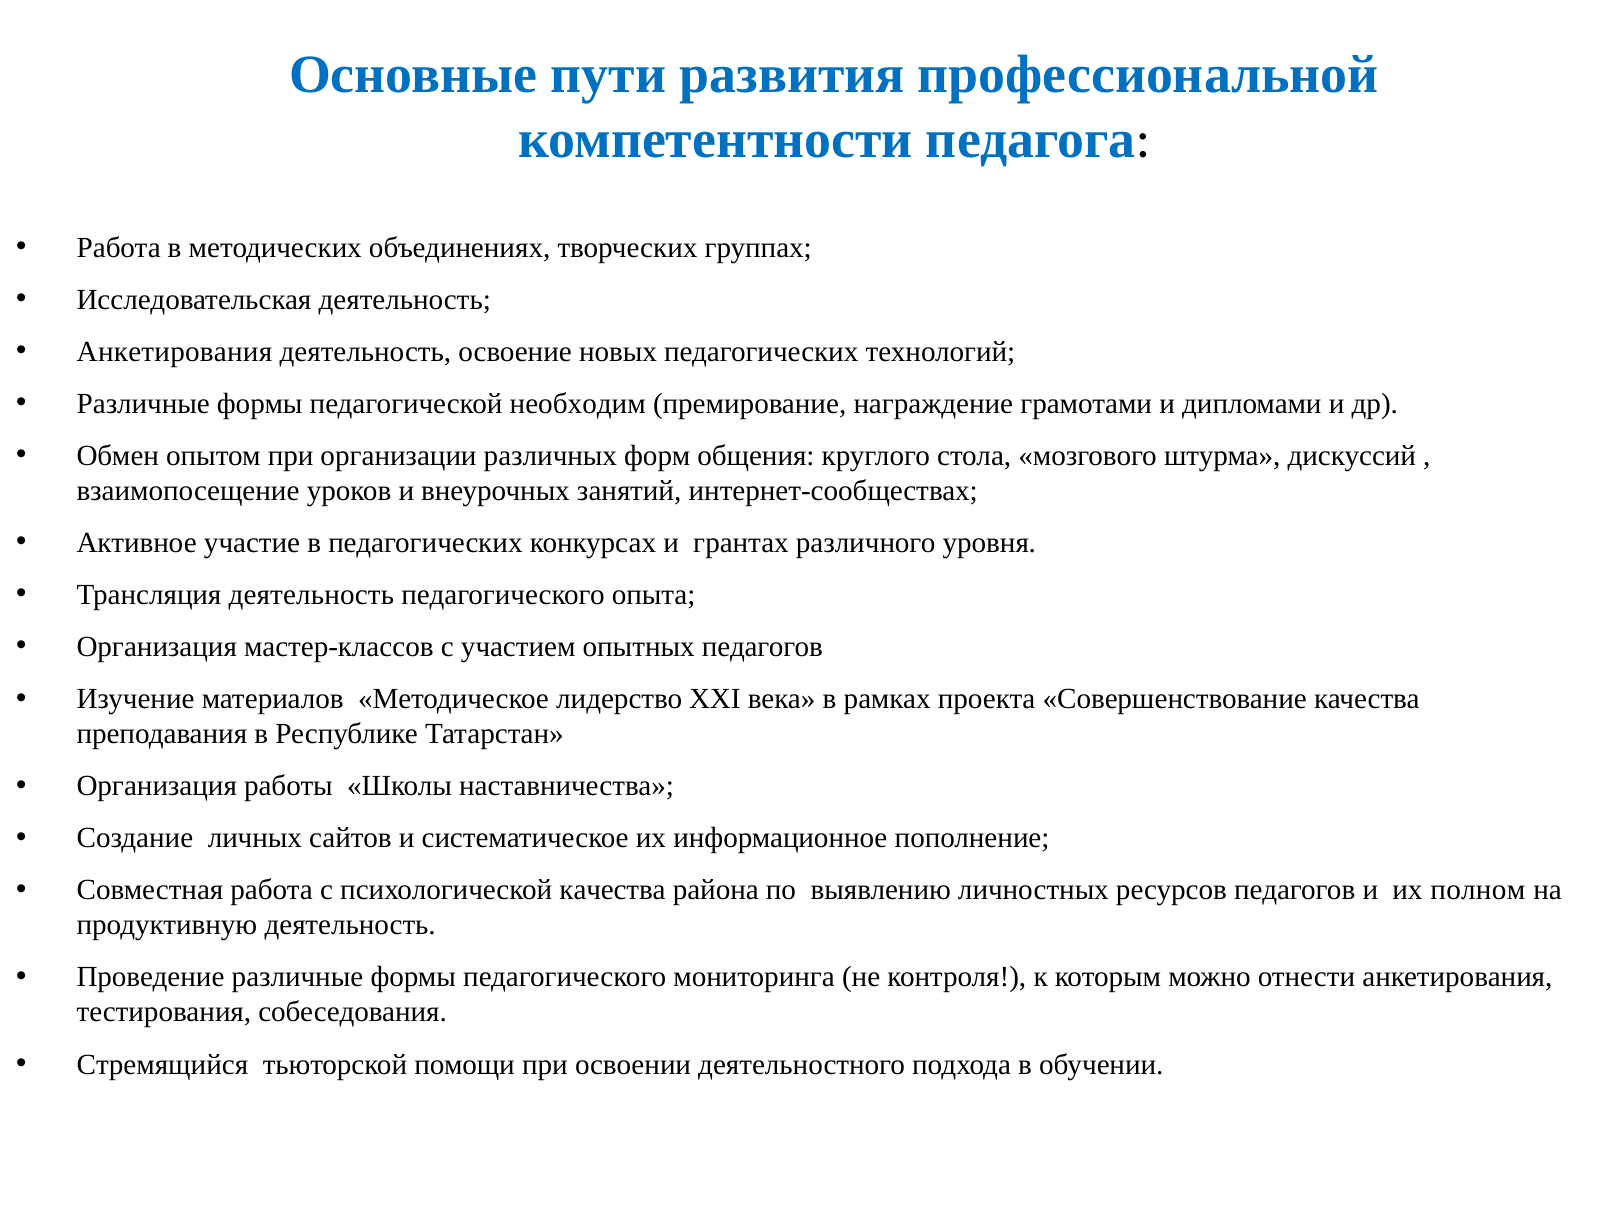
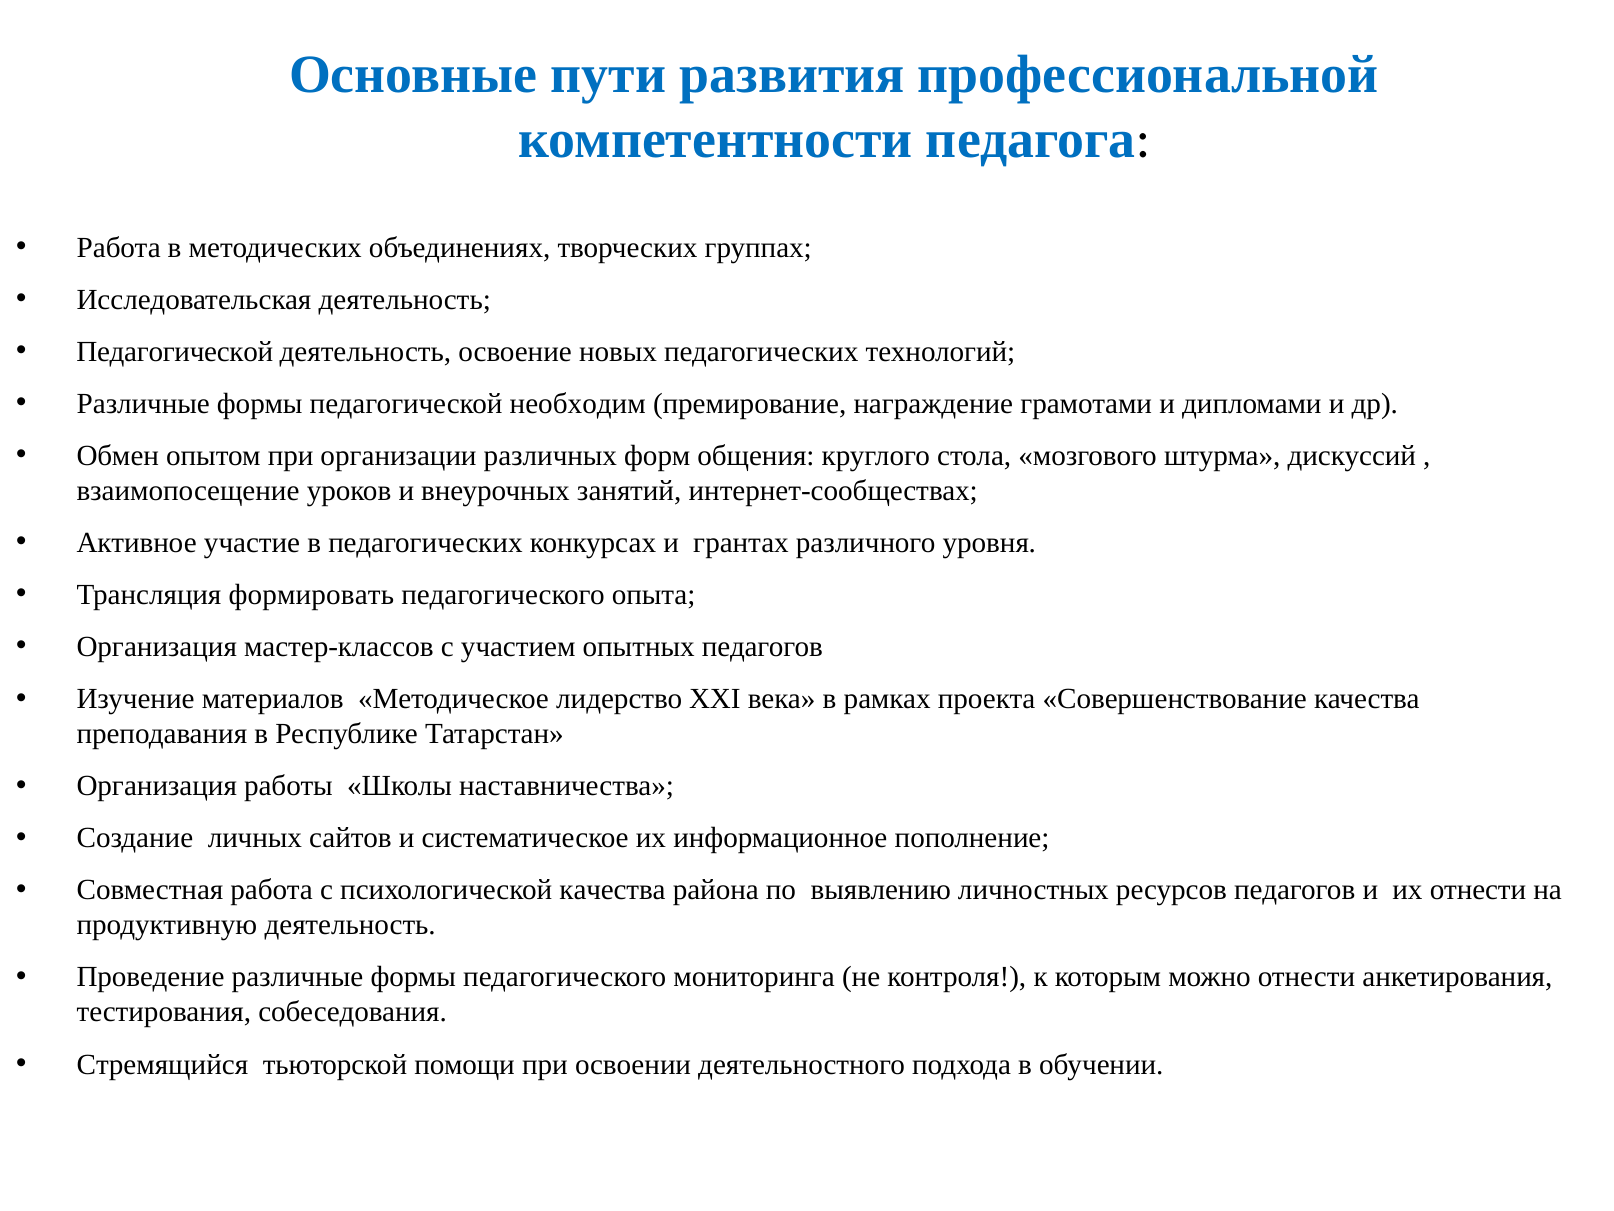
Анкетирования at (174, 351): Анкетирования -> Педагогической
Трансляция деятельность: деятельность -> формировать
их полном: полном -> отнести
